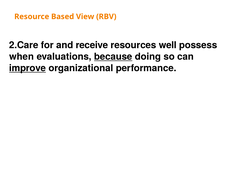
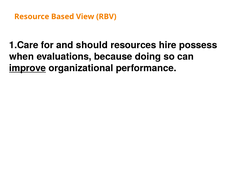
2.Care: 2.Care -> 1.Care
receive: receive -> should
well: well -> hire
because underline: present -> none
